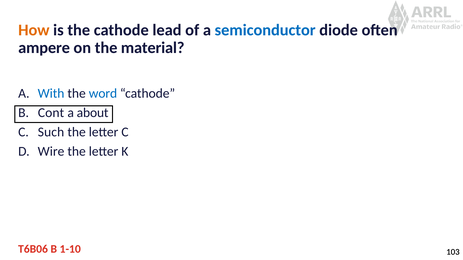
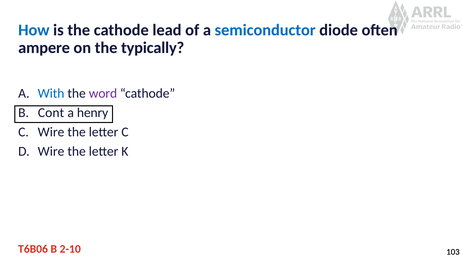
How colour: orange -> blue
material: material -> typically
word colour: blue -> purple
about: about -> henry
C Such: Such -> Wire
1-10: 1-10 -> 2-10
